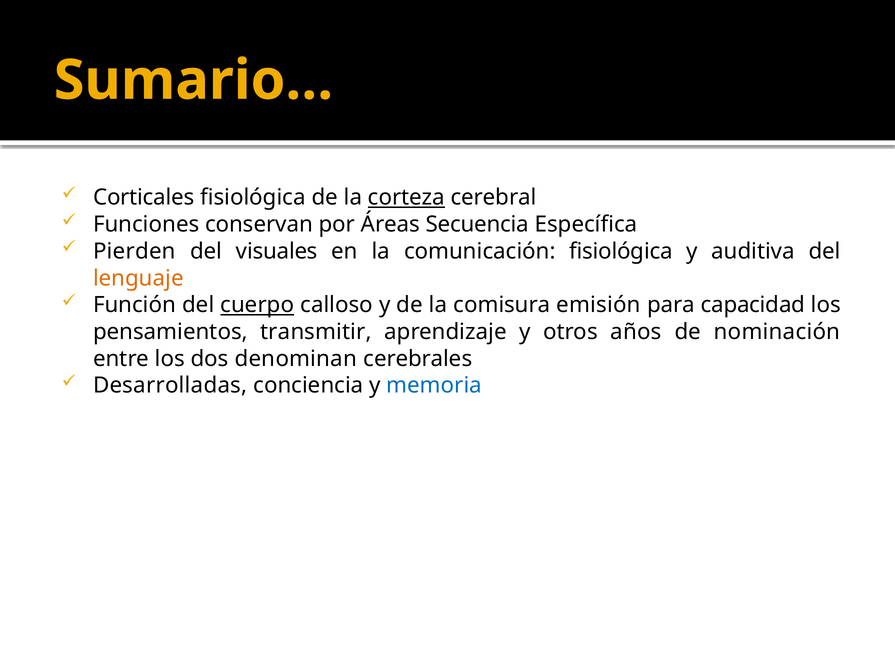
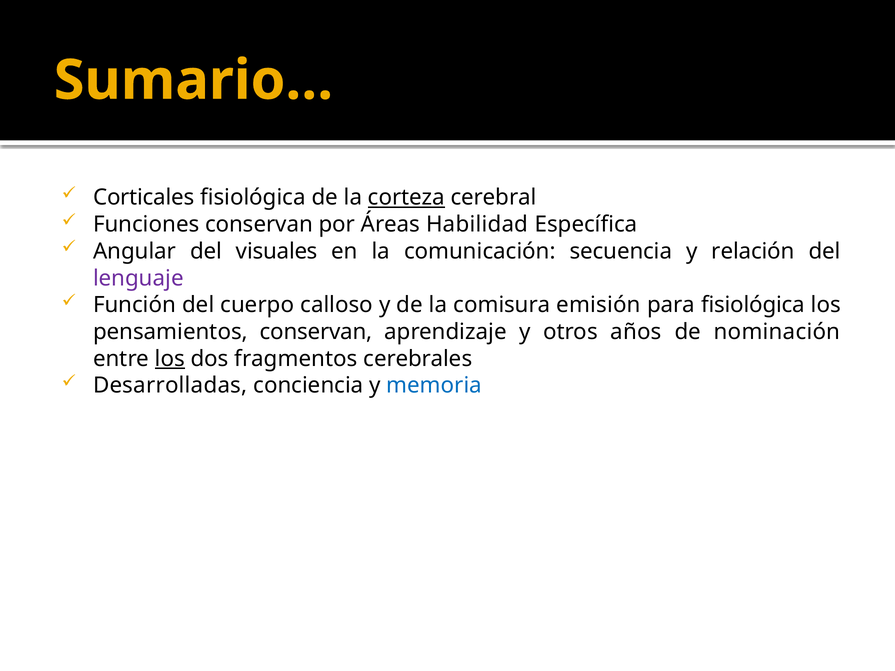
Secuencia: Secuencia -> Habilidad
Pierden: Pierden -> Angular
comunicación fisiológica: fisiológica -> secuencia
auditiva: auditiva -> relación
lenguaje colour: orange -> purple
cuerpo underline: present -> none
para capacidad: capacidad -> fisiológica
pensamientos transmitir: transmitir -> conservan
los at (170, 359) underline: none -> present
denominan: denominan -> fragmentos
